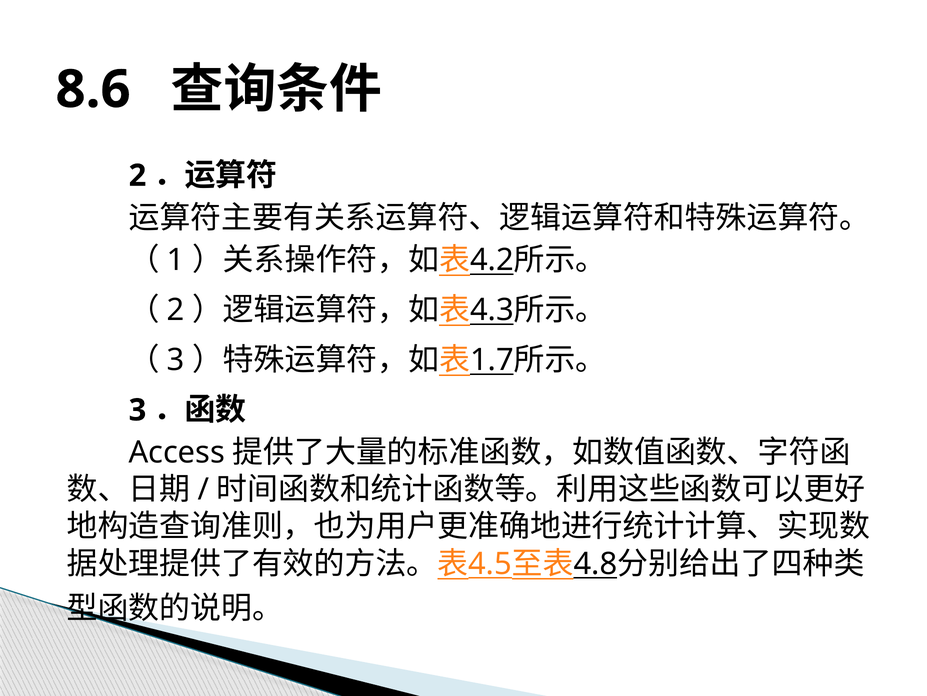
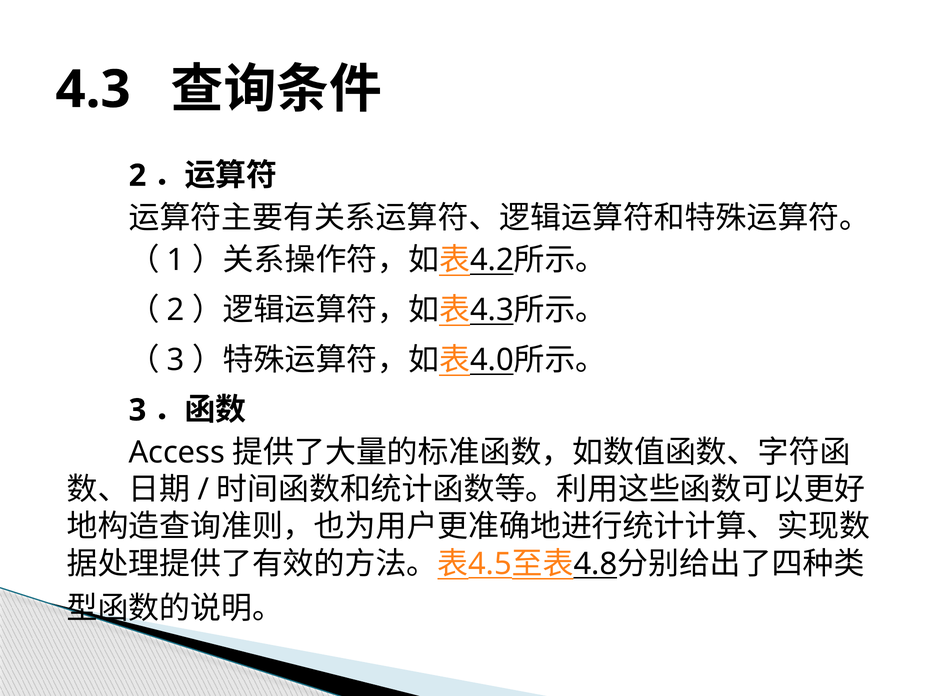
8.6 at (93, 89): 8.6 -> 4.3
1.7: 1.7 -> 4.0
